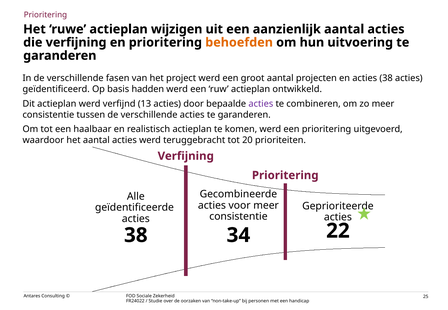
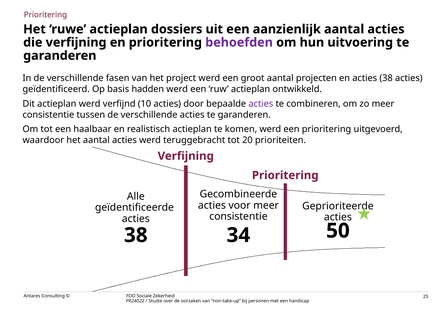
wijzigen: wijzigen -> dossiers
behoefden colour: orange -> purple
13: 13 -> 10
22: 22 -> 50
